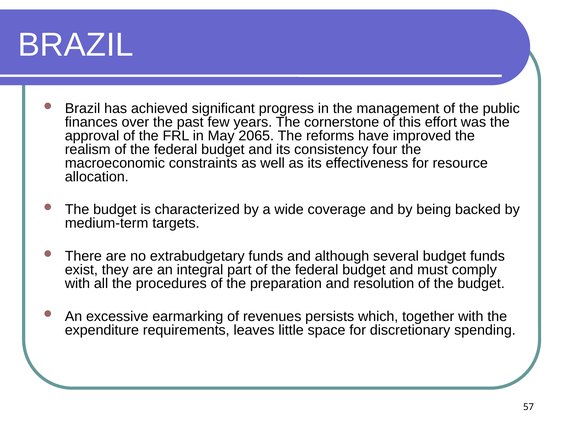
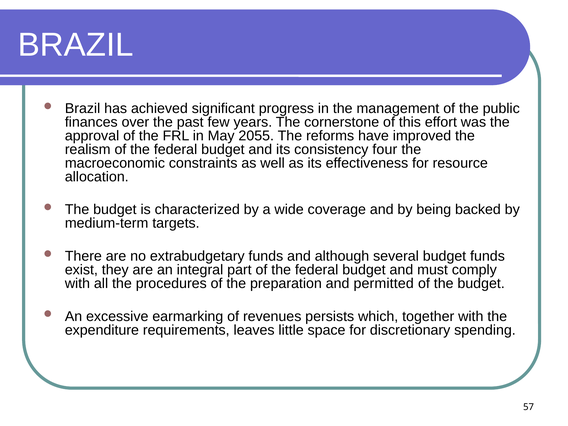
2065: 2065 -> 2055
resolution: resolution -> permitted
